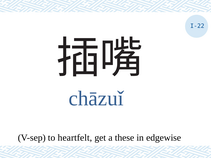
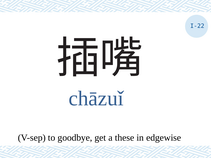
heartfelt: heartfelt -> goodbye
